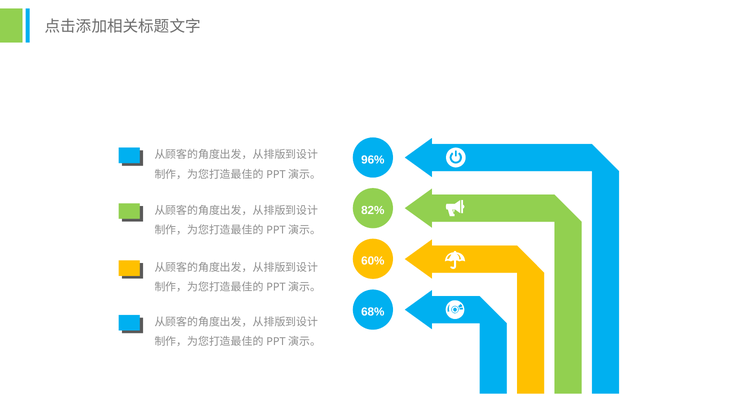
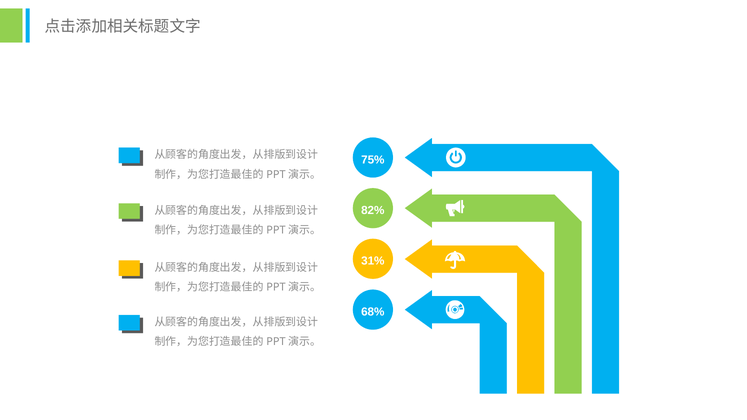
96%: 96% -> 75%
60%: 60% -> 31%
